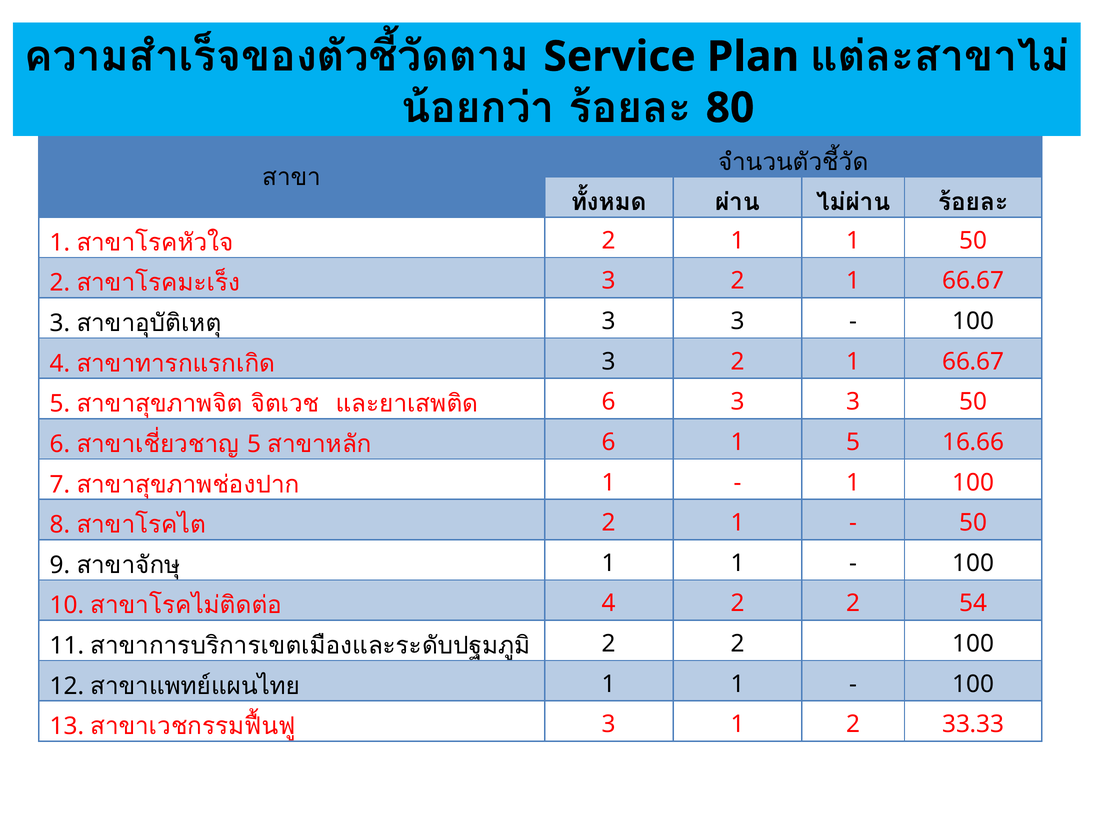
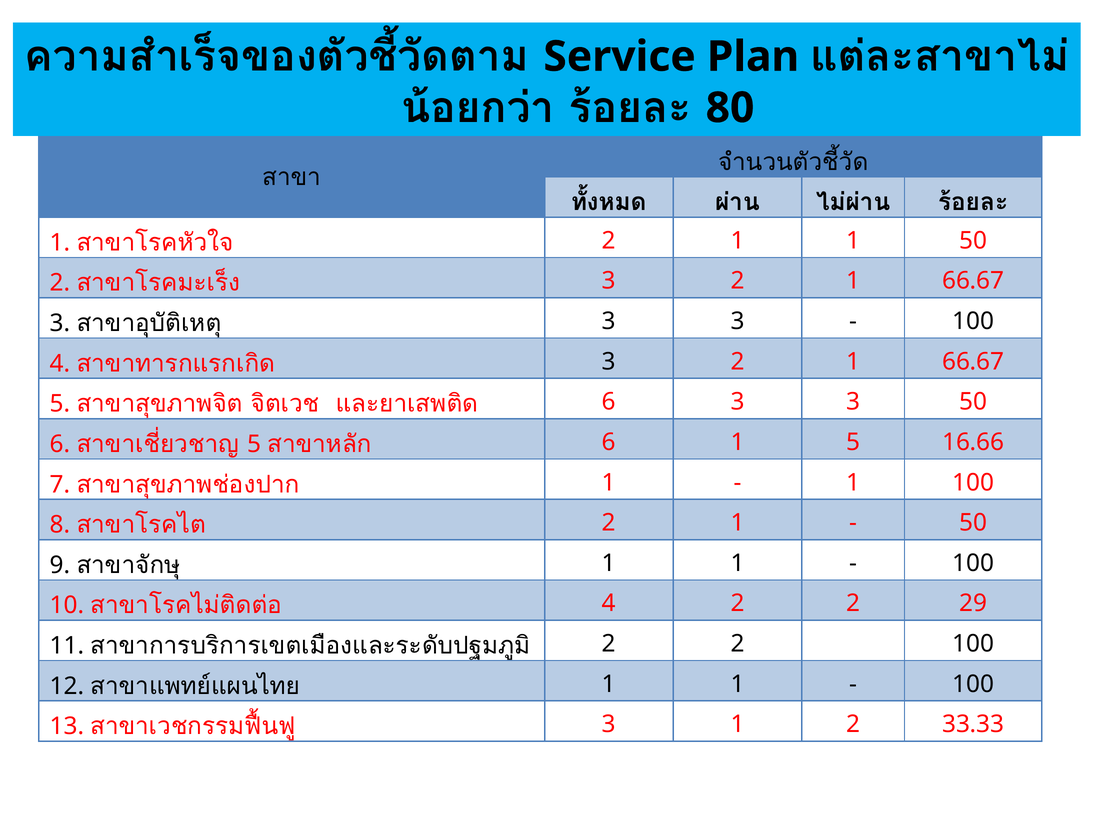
54: 54 -> 29
